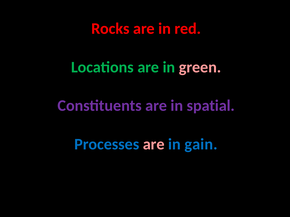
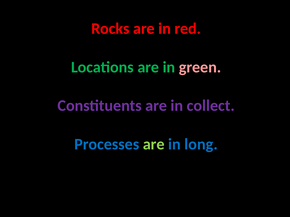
spatial: spatial -> collect
are at (154, 145) colour: pink -> light green
gain: gain -> long
